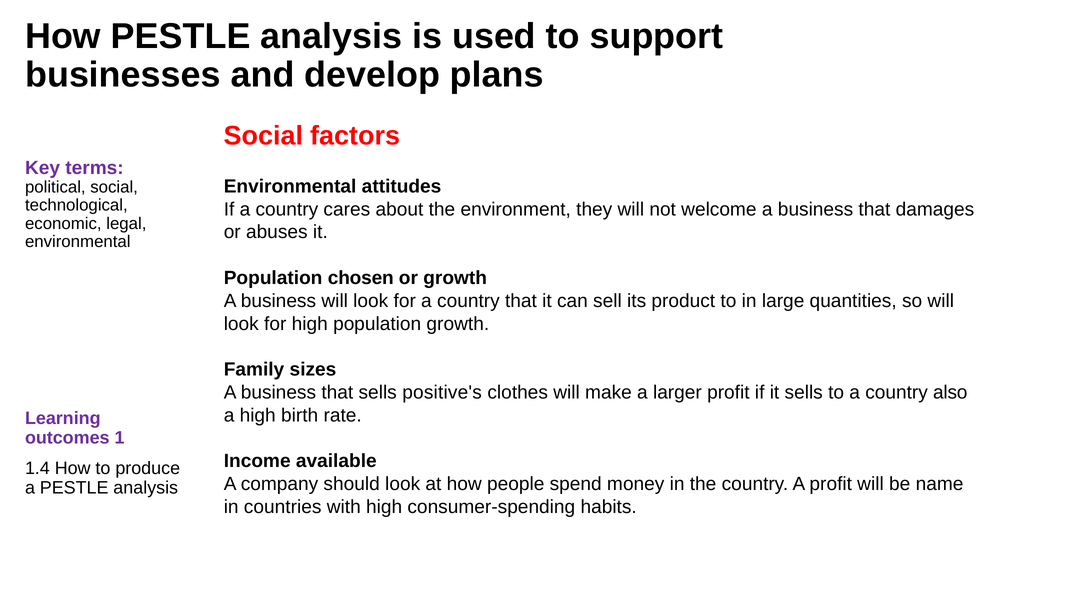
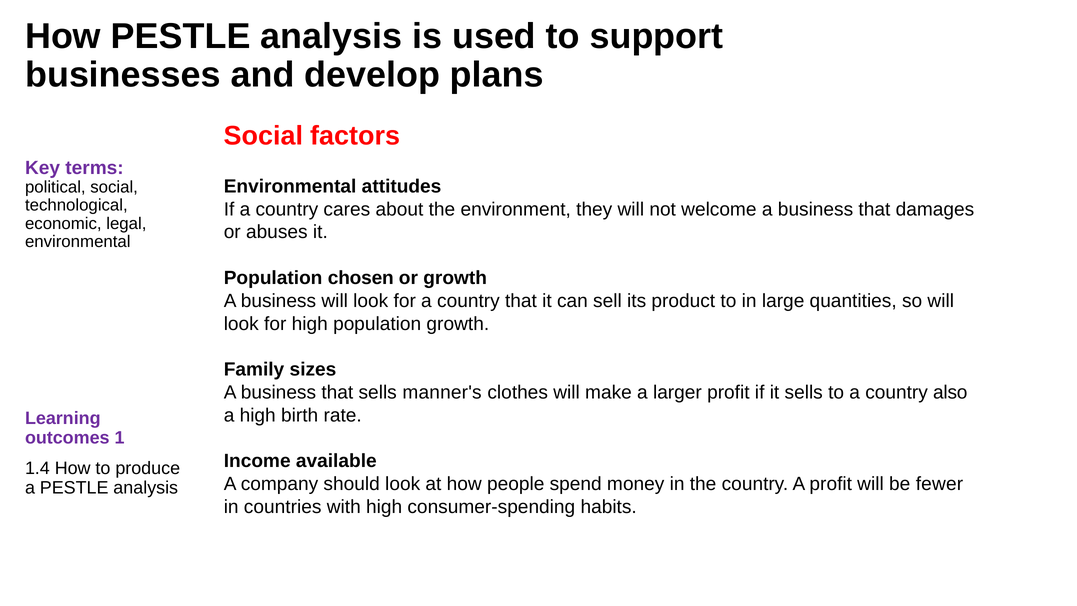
positive's: positive's -> manner's
name: name -> fewer
